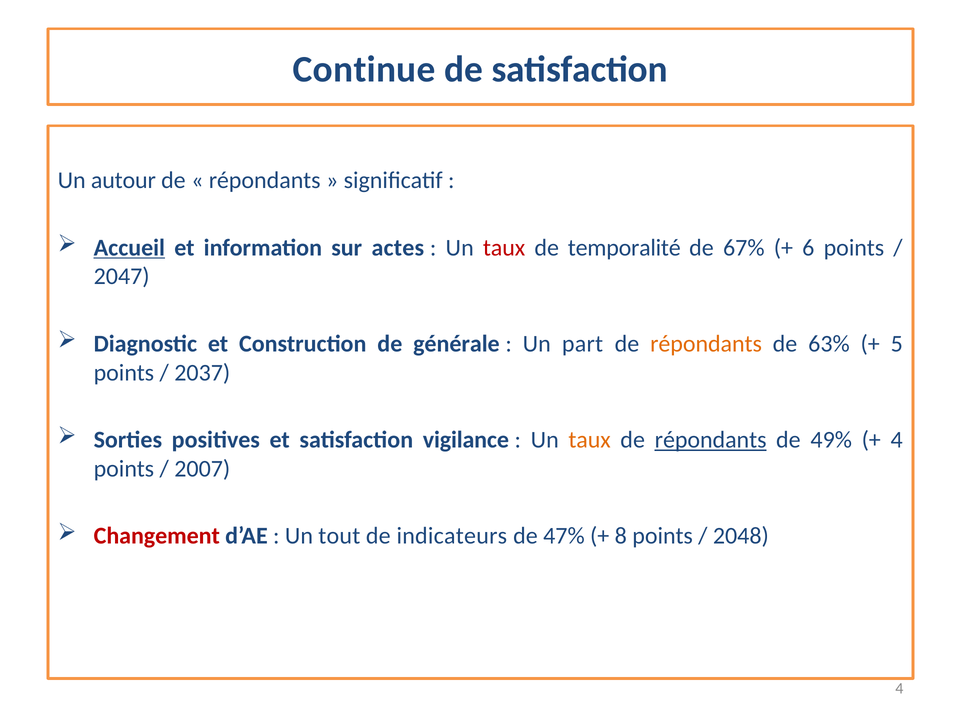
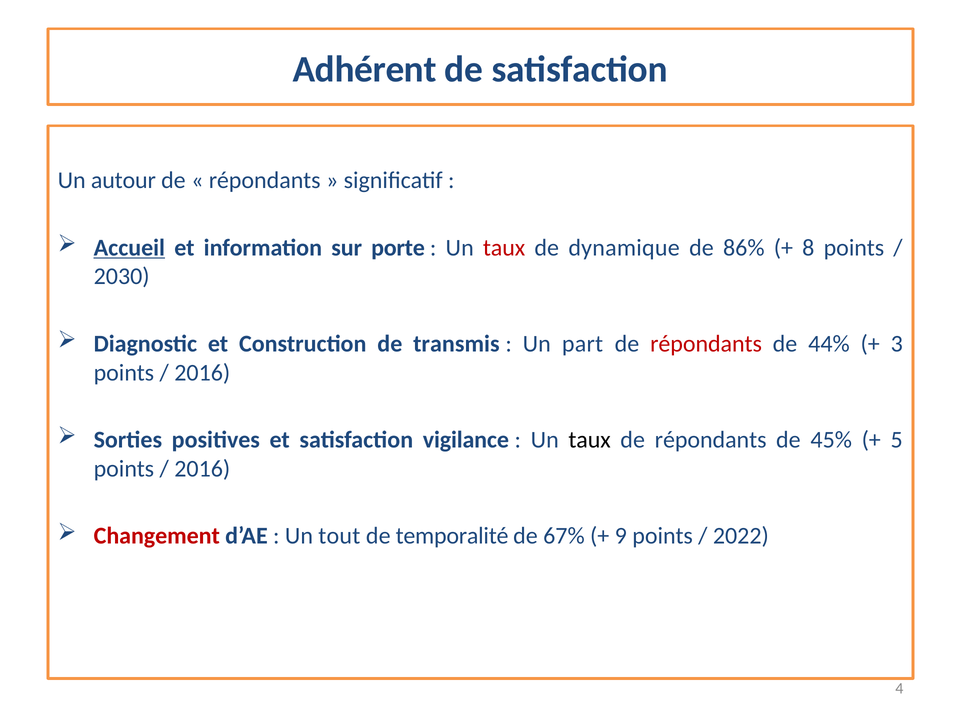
Continue: Continue -> Adhérent
actes: actes -> porte
temporalité: temporalité -> dynamique
67%: 67% -> 86%
6: 6 -> 8
2047: 2047 -> 2030
générale: générale -> transmis
répondants at (706, 344) colour: orange -> red
63%: 63% -> 44%
5: 5 -> 3
2037 at (202, 372): 2037 -> 2016
taux at (590, 440) colour: orange -> black
répondants at (711, 440) underline: present -> none
49%: 49% -> 45%
4 at (897, 440): 4 -> 5
2007 at (202, 469): 2007 -> 2016
indicateurs: indicateurs -> temporalité
47%: 47% -> 67%
8: 8 -> 9
2048: 2048 -> 2022
